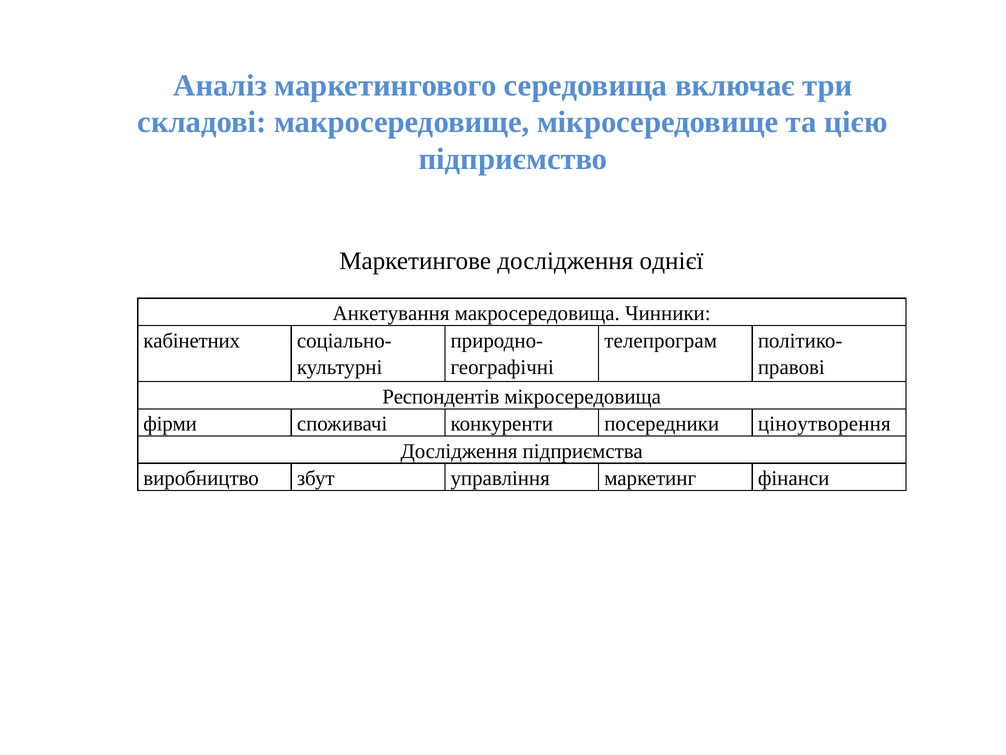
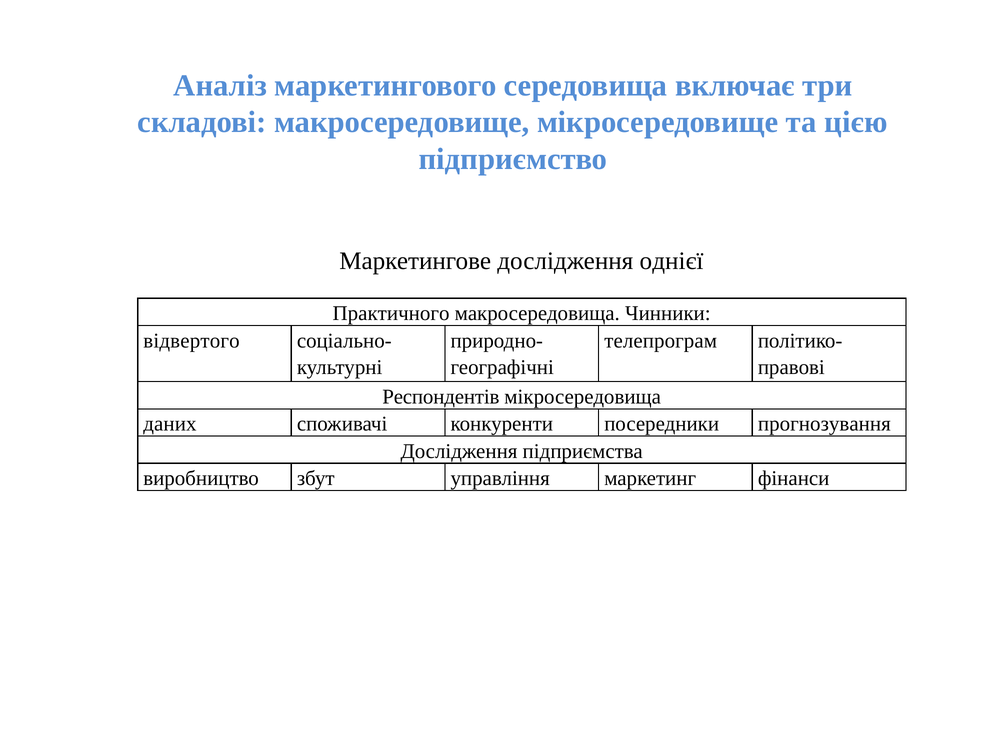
Анкетування: Анкетування -> Практичного
кабінетних: кабінетних -> відвертого
фірми: фірми -> даних
ціноутворення: ціноутворення -> прогнозування
